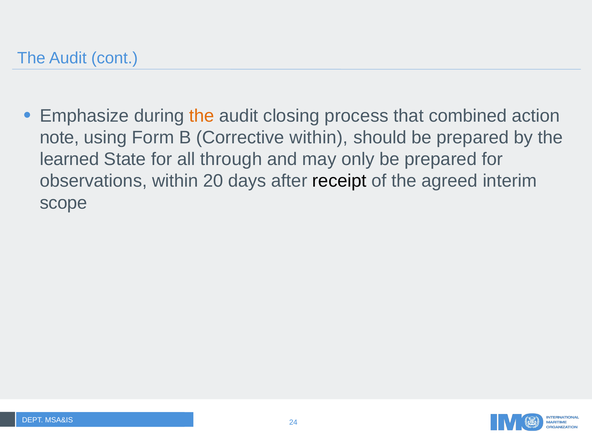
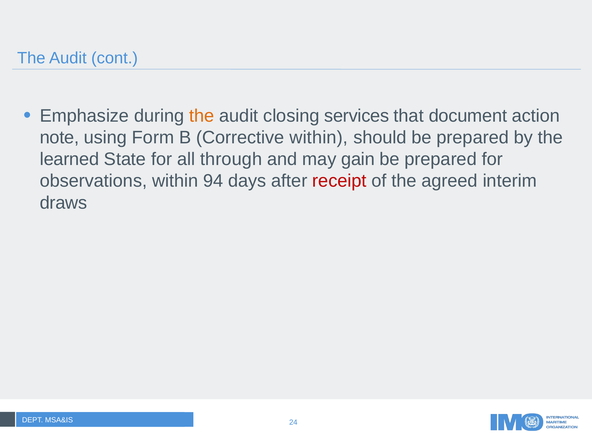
process: process -> services
combined: combined -> document
only: only -> gain
20: 20 -> 94
receipt colour: black -> red
scope: scope -> draws
